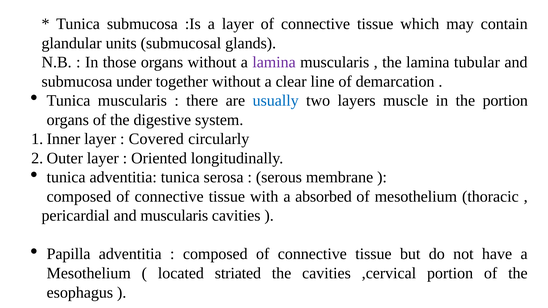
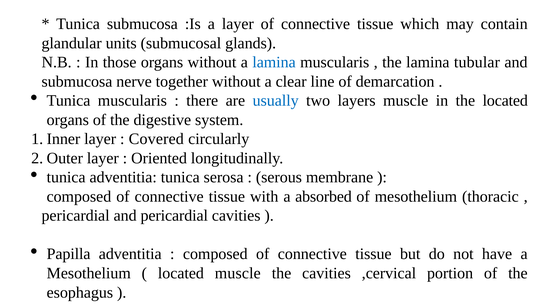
lamina at (274, 62) colour: purple -> blue
under: under -> nerve
the portion: portion -> located
and muscularis: muscularis -> pericardial
located striated: striated -> muscle
